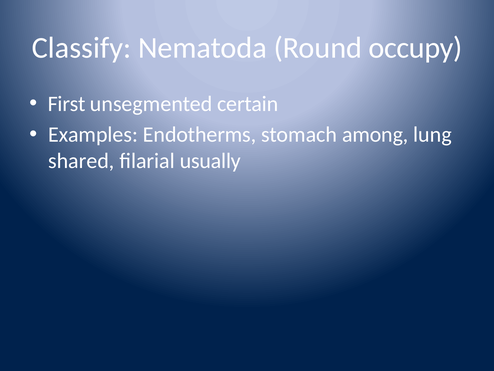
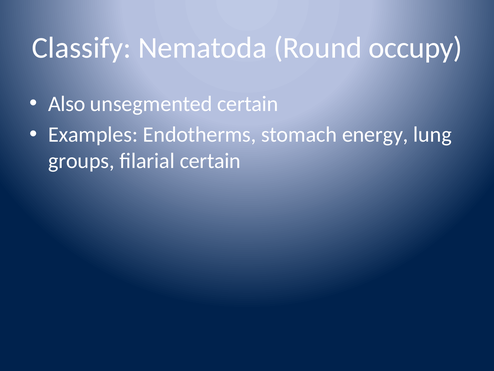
First: First -> Also
among: among -> energy
shared: shared -> groups
filarial usually: usually -> certain
